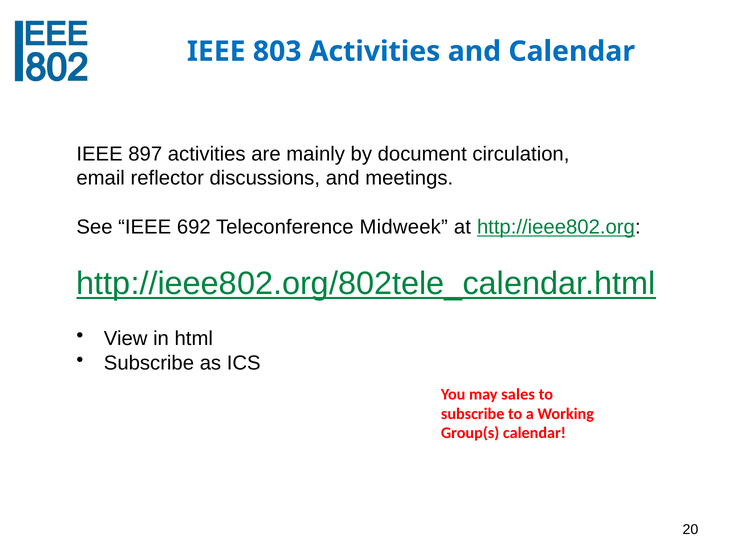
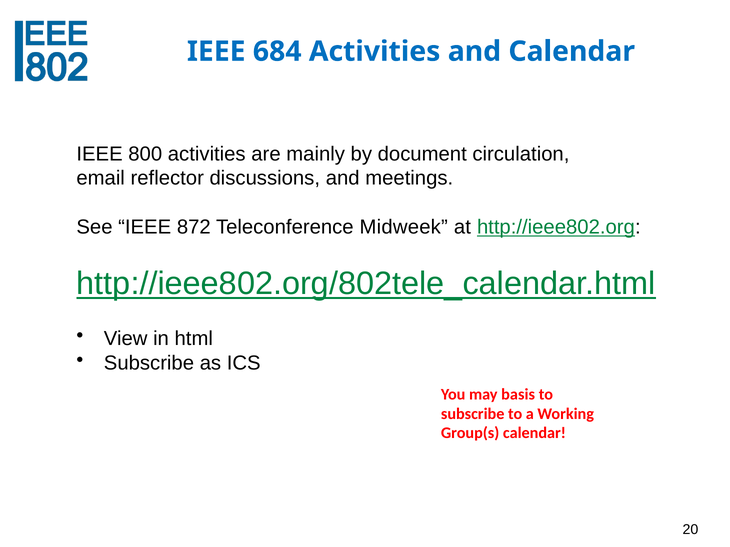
803: 803 -> 684
897: 897 -> 800
692: 692 -> 872
sales: sales -> basis
